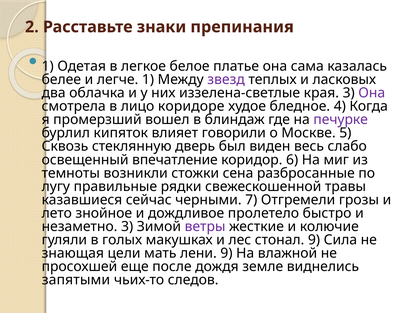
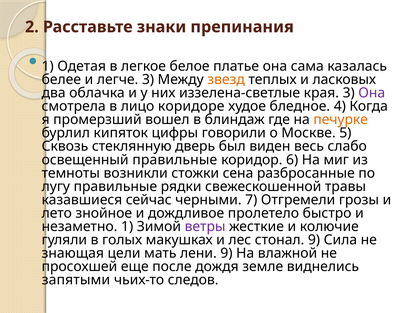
легче 1: 1 -> 3
звезд colour: purple -> orange
печурке colour: purple -> orange
влияет: влияет -> цифры
освещенный впечатление: впечатление -> правильные
незаметно 3: 3 -> 1
